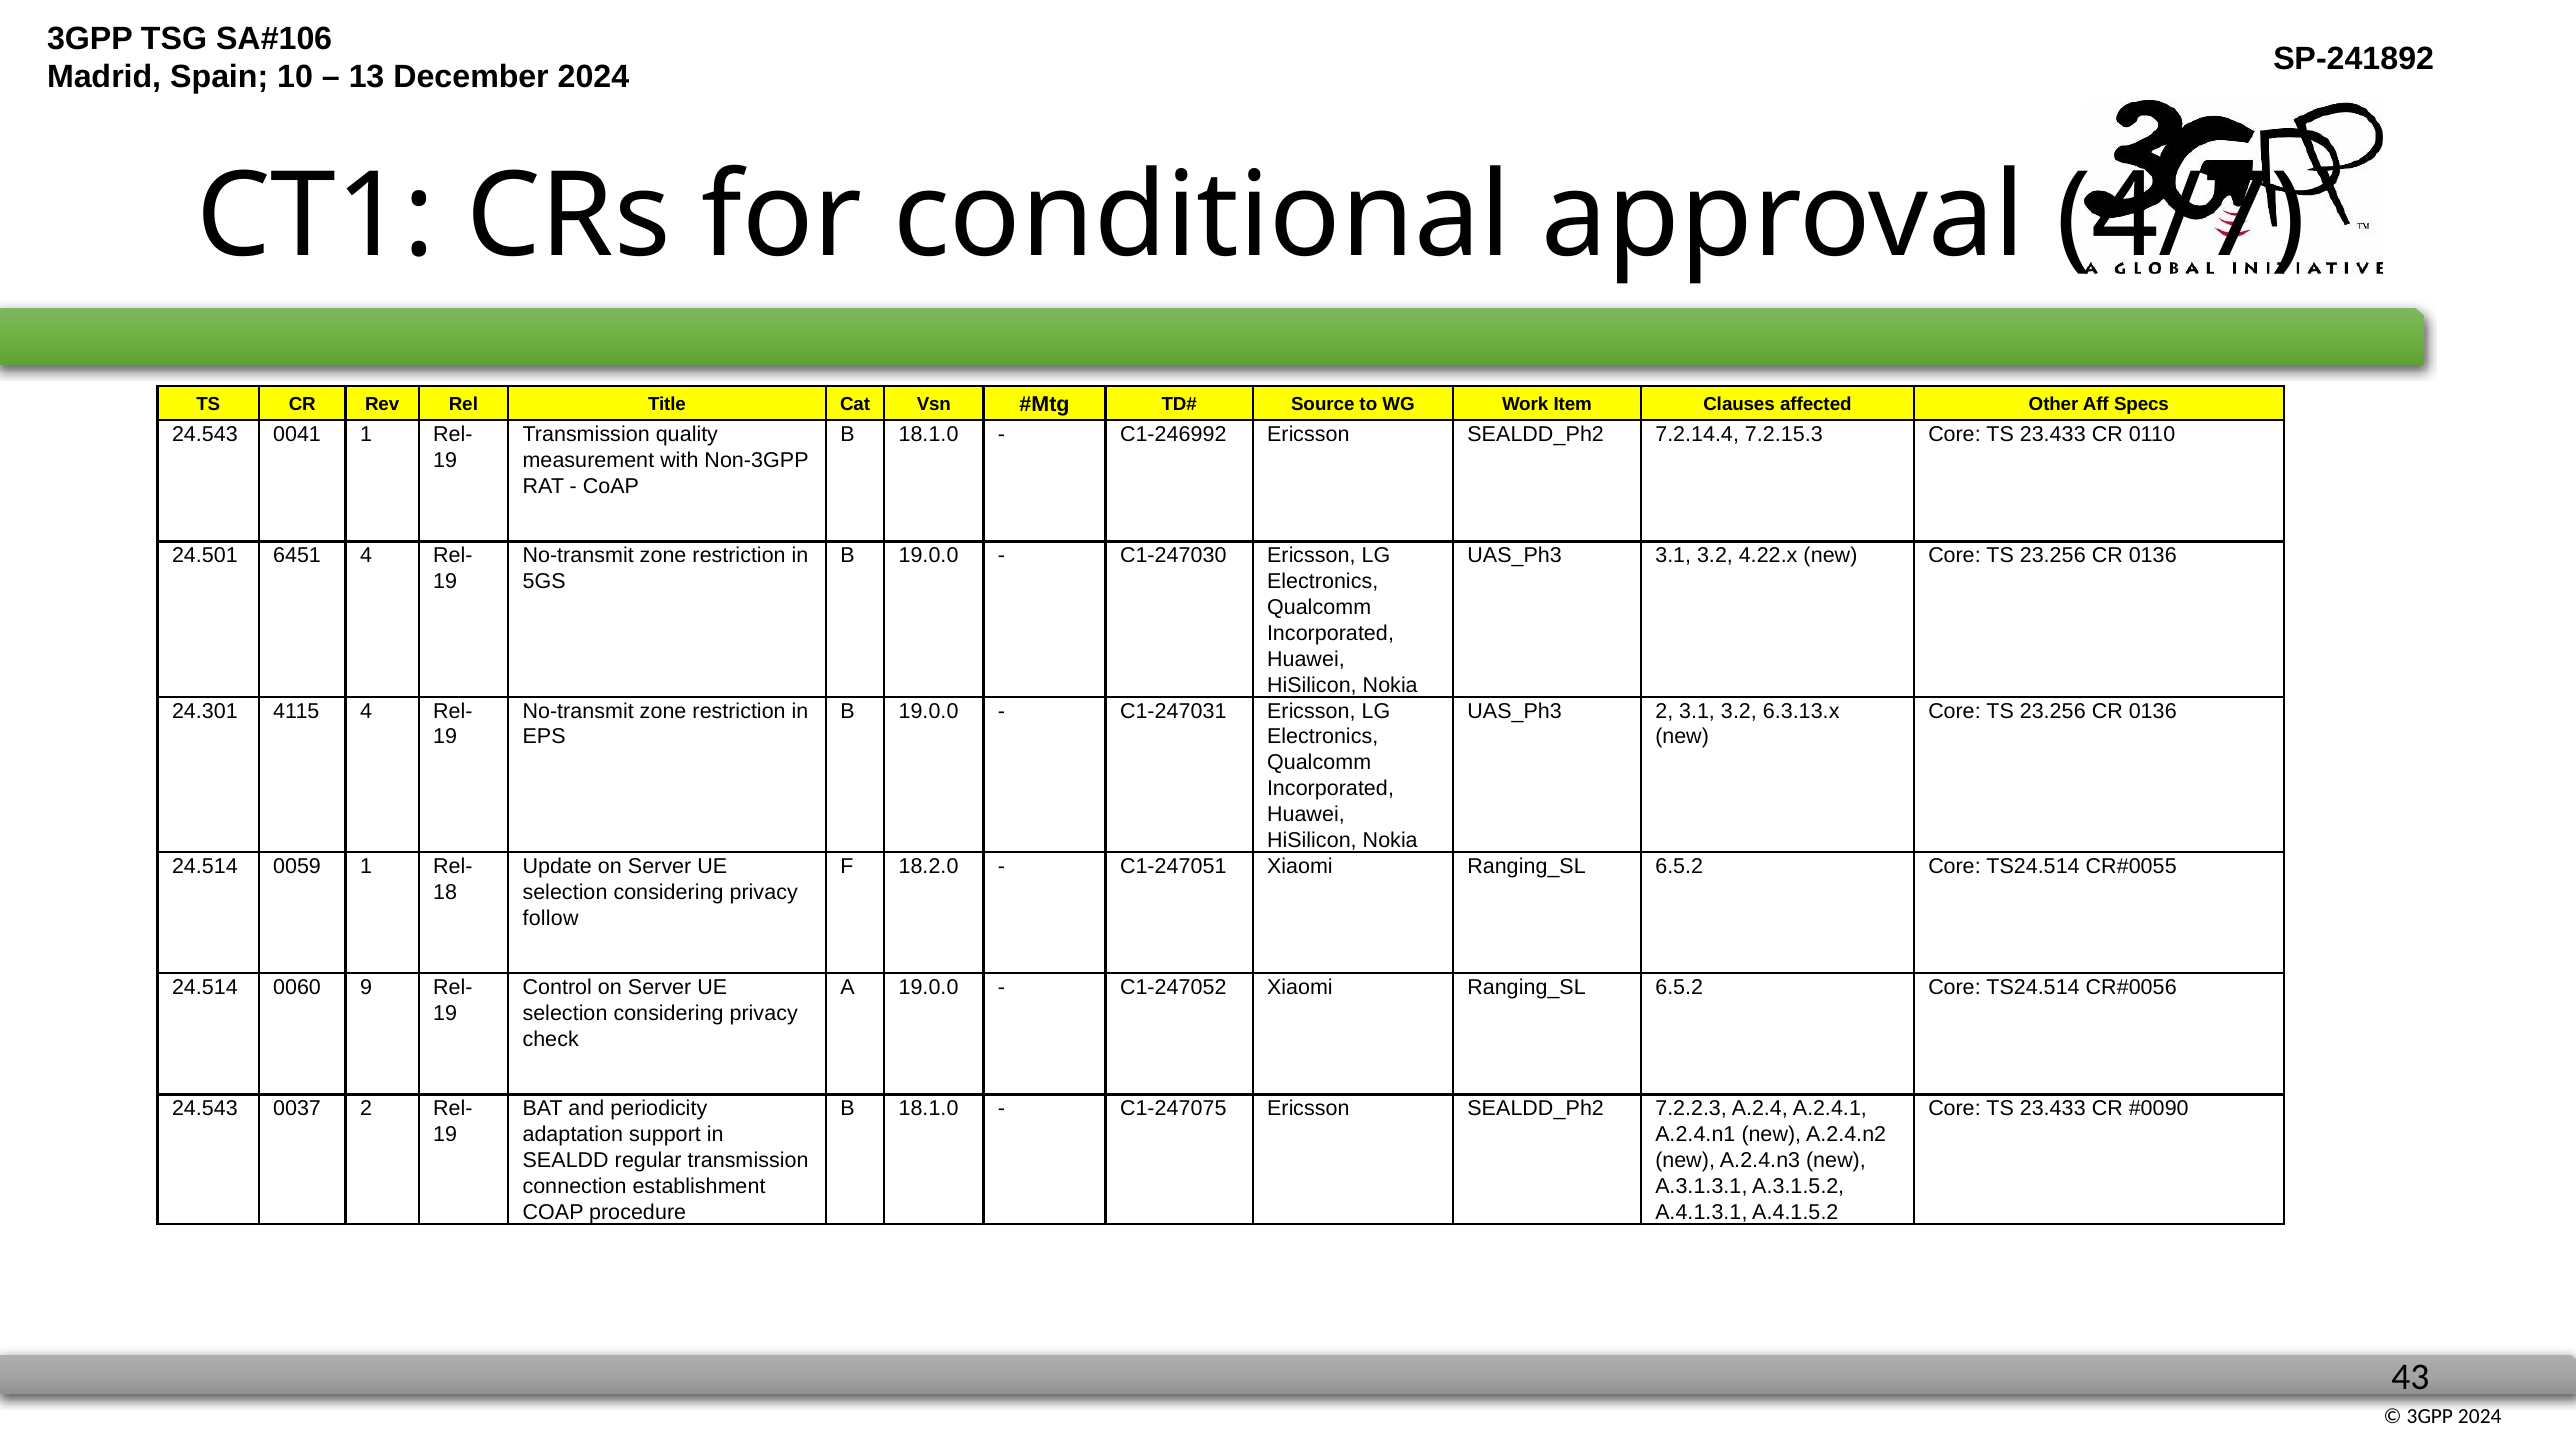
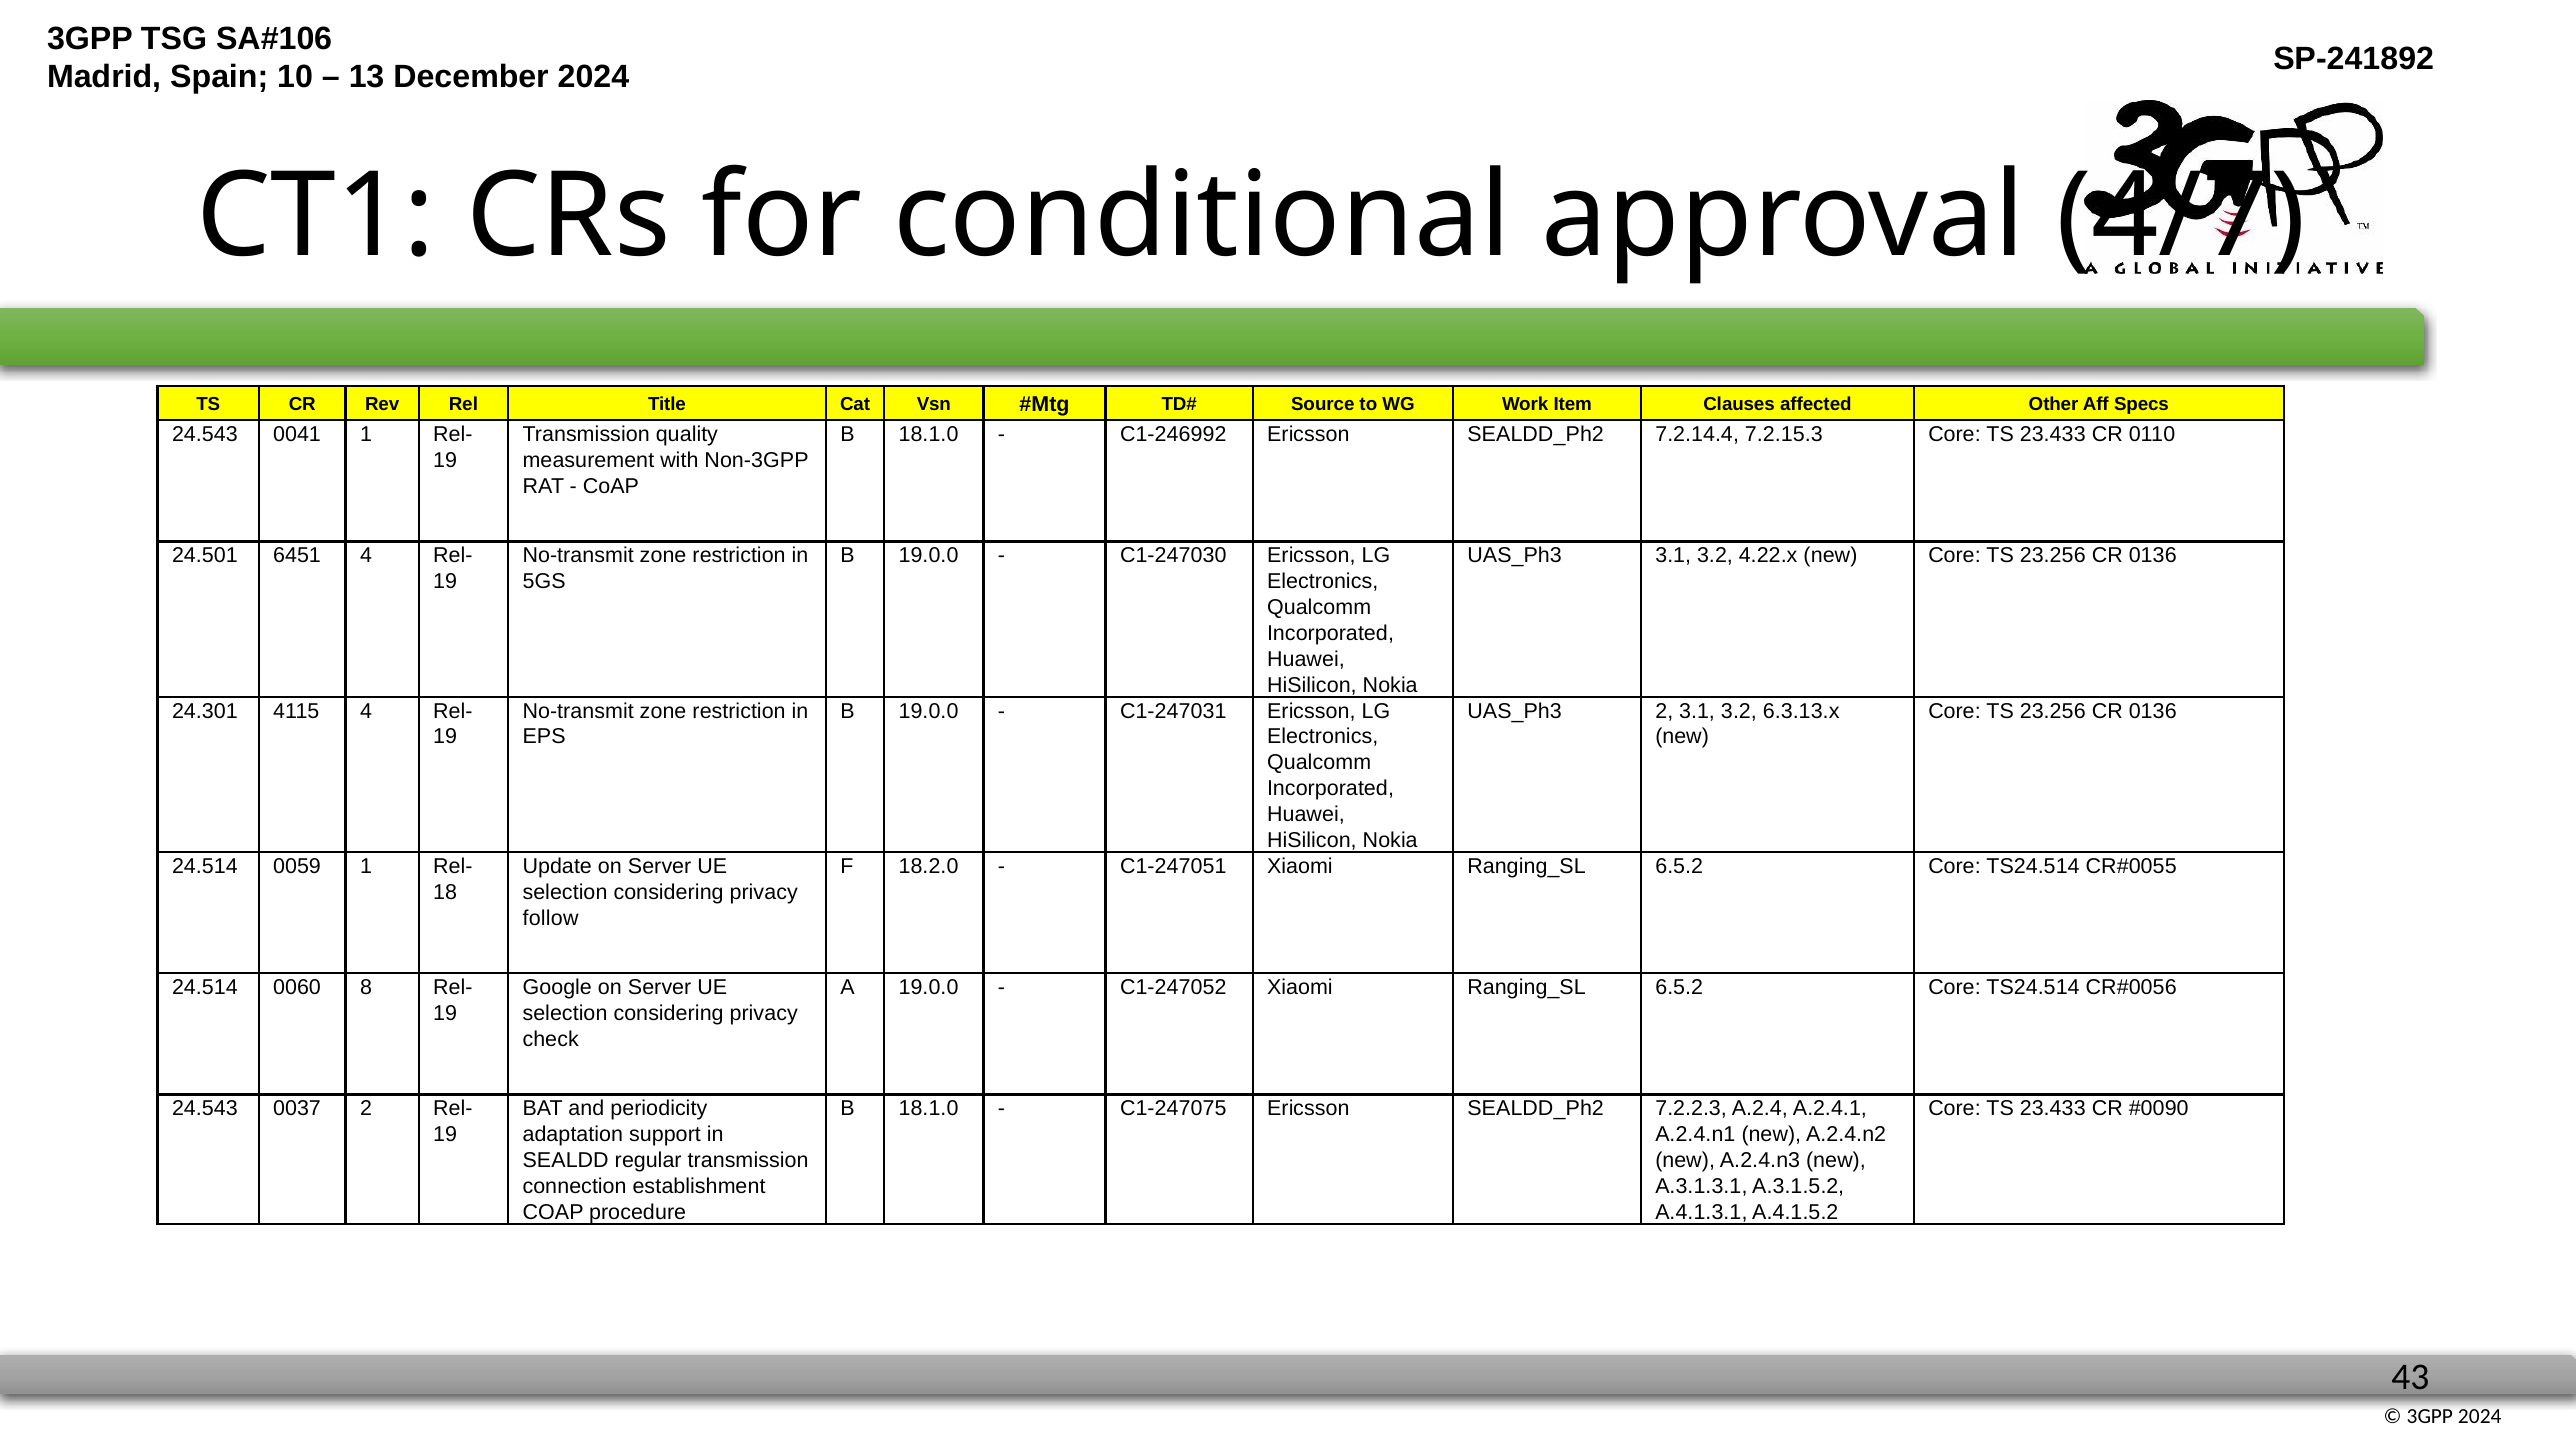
9: 9 -> 8
Control: Control -> Google
